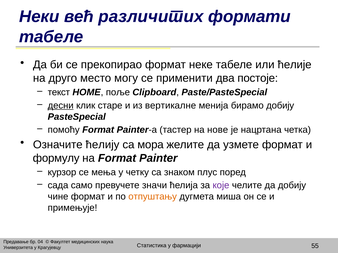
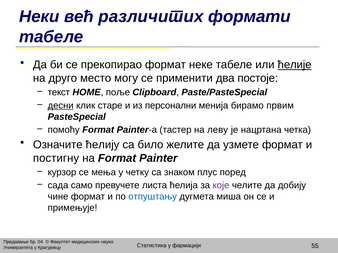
ћелије underline: none -> present
вертикалне: вертикалне -> персонални
бирамо добију: добију -> првим
нове: нове -> леву
мора: мора -> било
формулу: формулу -> постигну
значи: значи -> листа
отпуштању colour: orange -> blue
